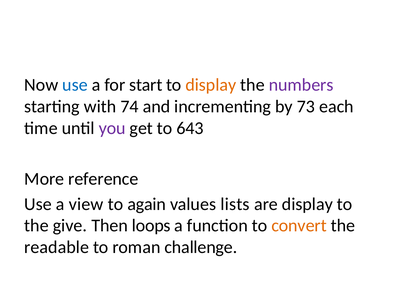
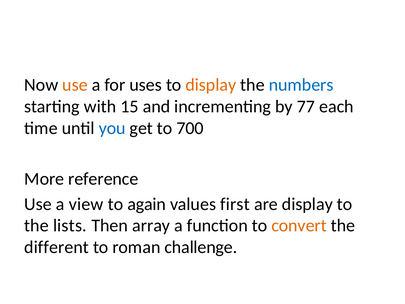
use at (75, 85) colour: blue -> orange
start: start -> uses
numbers colour: purple -> blue
74: 74 -> 15
73: 73 -> 77
you colour: purple -> blue
643: 643 -> 700
lists: lists -> first
give: give -> lists
loops: loops -> array
readable: readable -> different
